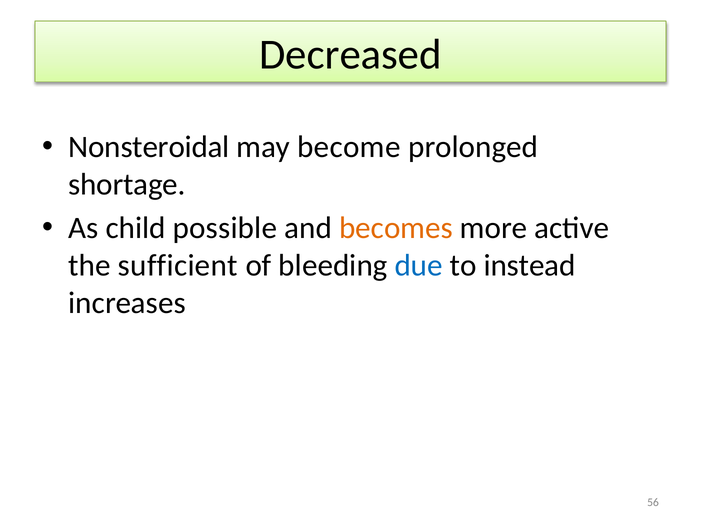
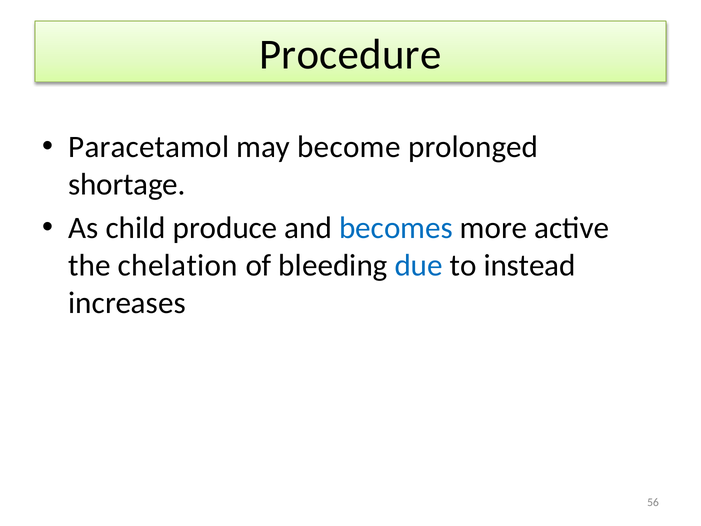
Decreased: Decreased -> Procedure
Nonsteroidal: Nonsteroidal -> Paracetamol
possible: possible -> produce
becomes colour: orange -> blue
sufficient: sufficient -> chelation
